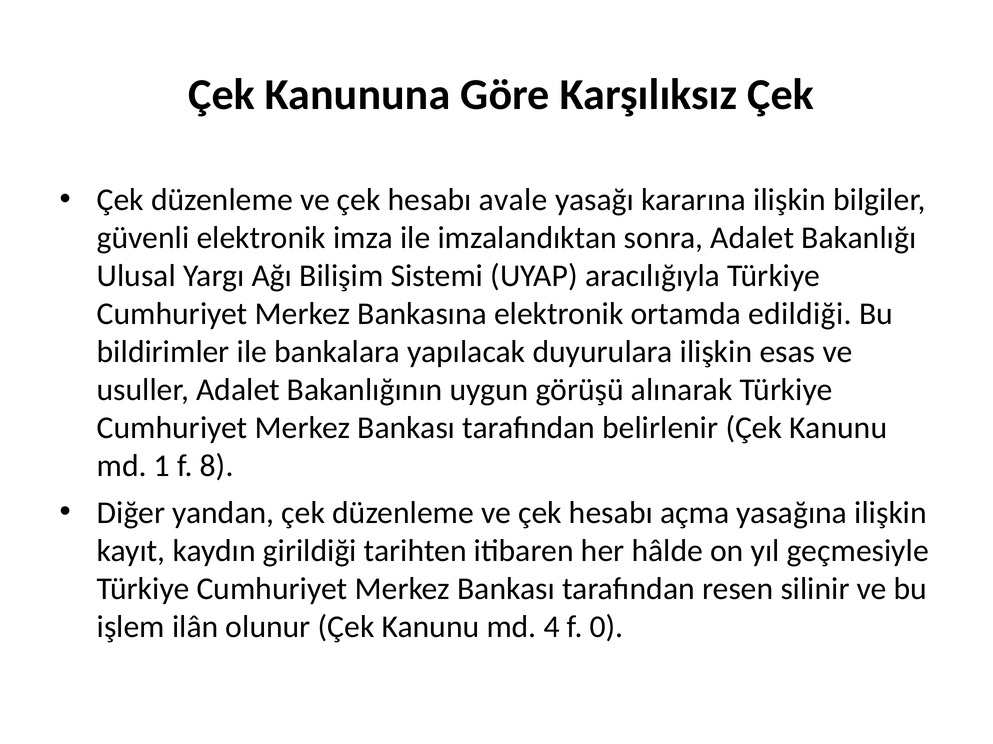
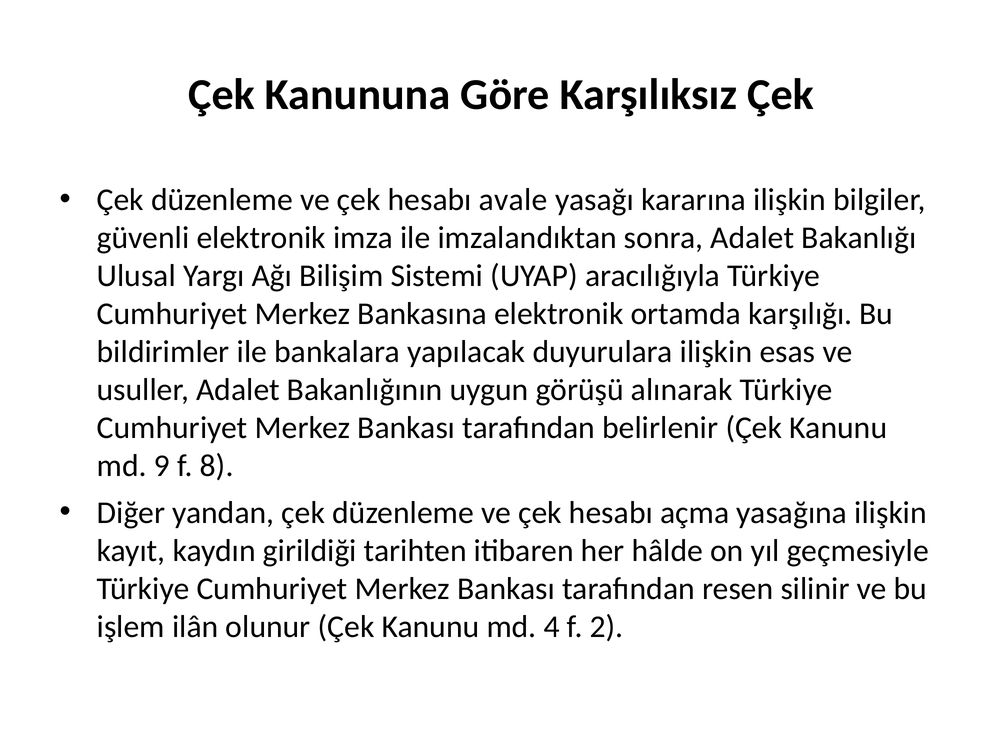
edildiği: edildiği -> karşılığı
1: 1 -> 9
0: 0 -> 2
